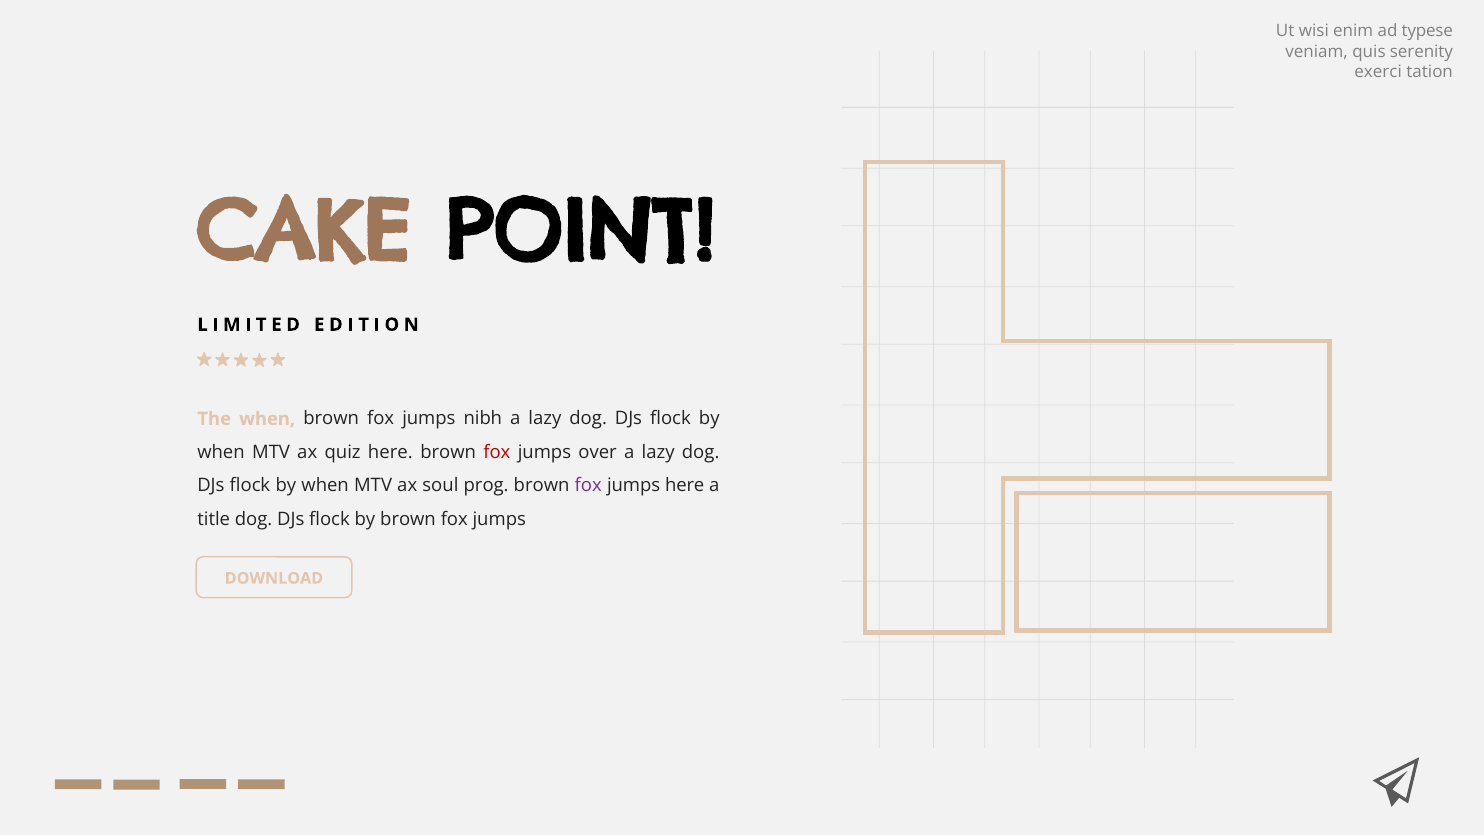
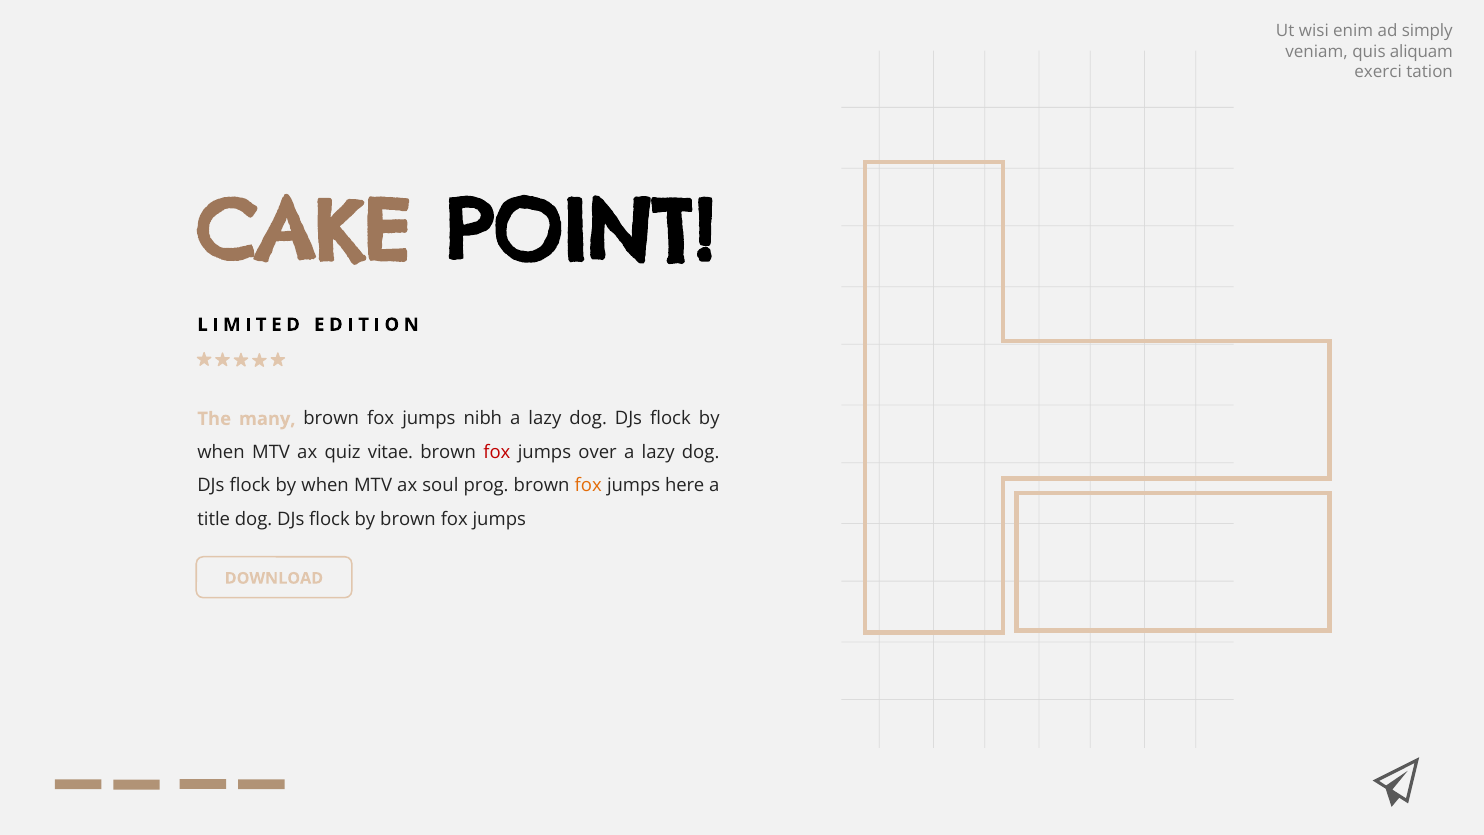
typese: typese -> simply
serenity: serenity -> aliquam
The when: when -> many
quiz here: here -> vitae
fox at (588, 485) colour: purple -> orange
